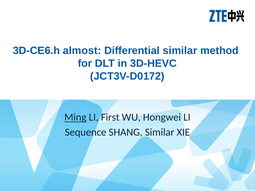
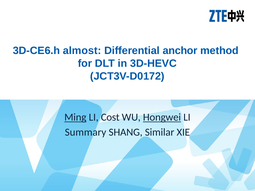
Differential similar: similar -> anchor
First: First -> Cost
Hongwei underline: none -> present
Sequence: Sequence -> Summary
